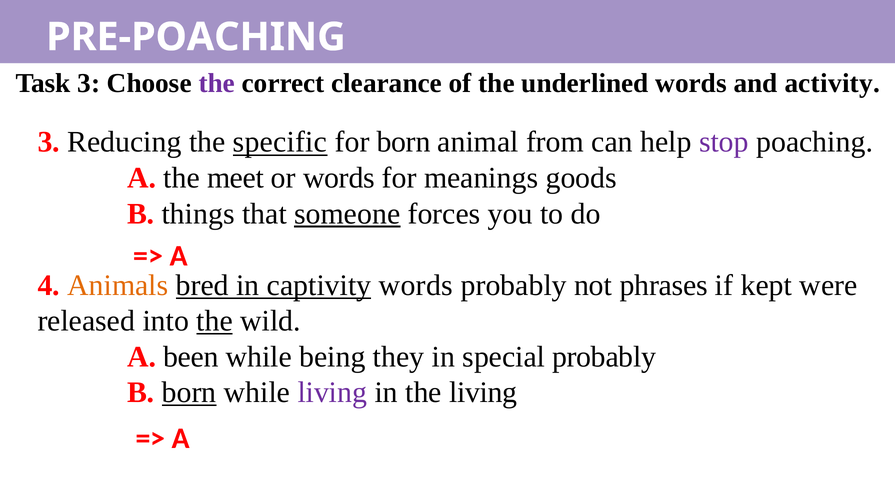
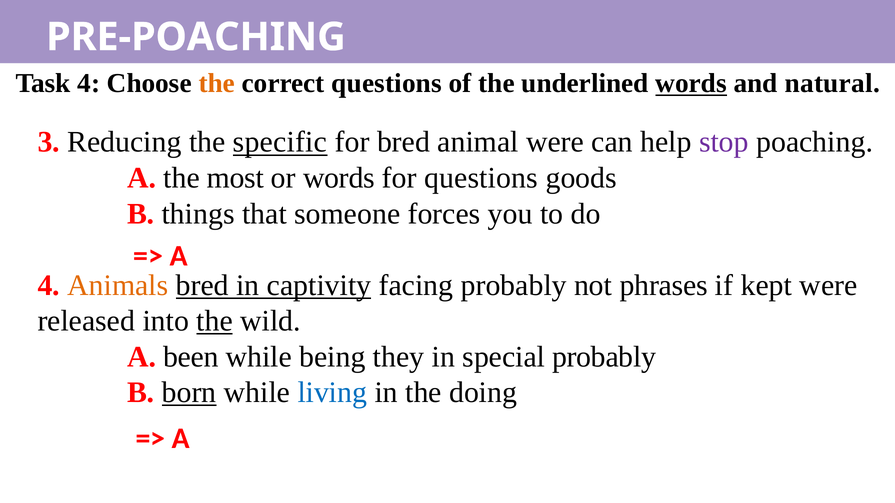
Task 3: 3 -> 4
the at (217, 83) colour: purple -> orange
correct clearance: clearance -> questions
words at (691, 83) underline: none -> present
activity: activity -> natural
for born: born -> bred
animal from: from -> were
meet: meet -> most
for meanings: meanings -> questions
someone underline: present -> none
captivity words: words -> facing
living at (332, 393) colour: purple -> blue
the living: living -> doing
